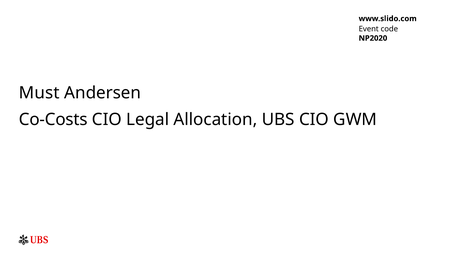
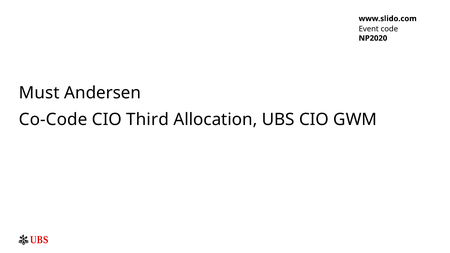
Co-Costs: Co-Costs -> Co-Code
Legal: Legal -> Third
